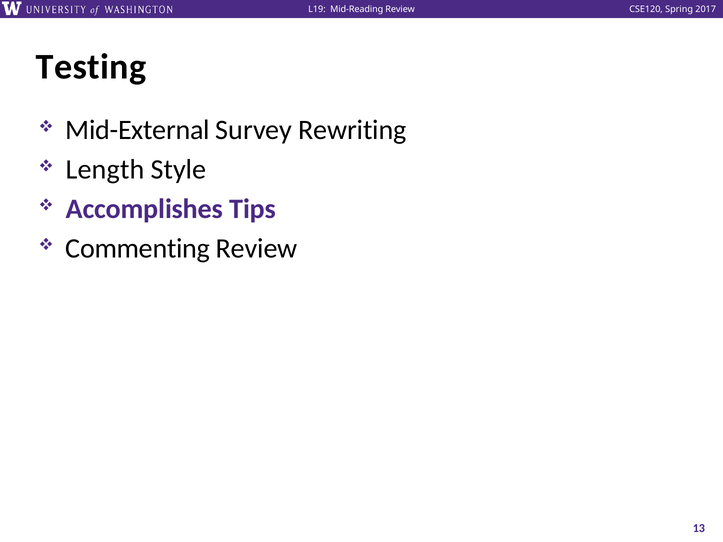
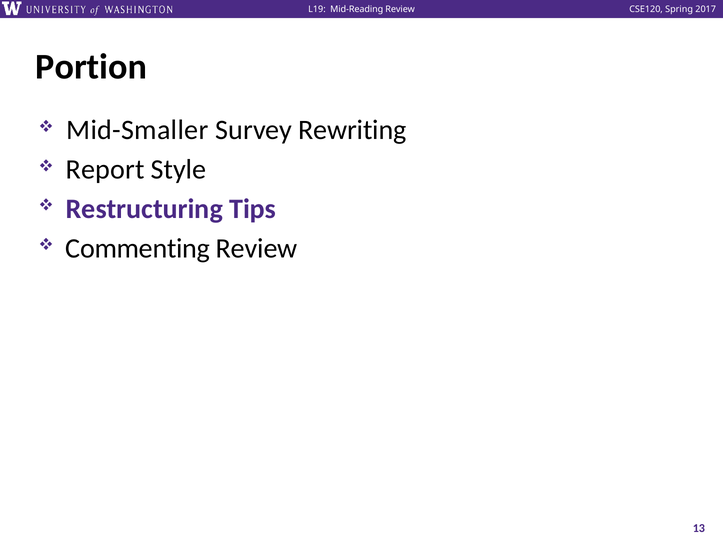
Testing: Testing -> Portion
Mid-External: Mid-External -> Mid-Smaller
Length: Length -> Report
Accomplishes: Accomplishes -> Restructuring
